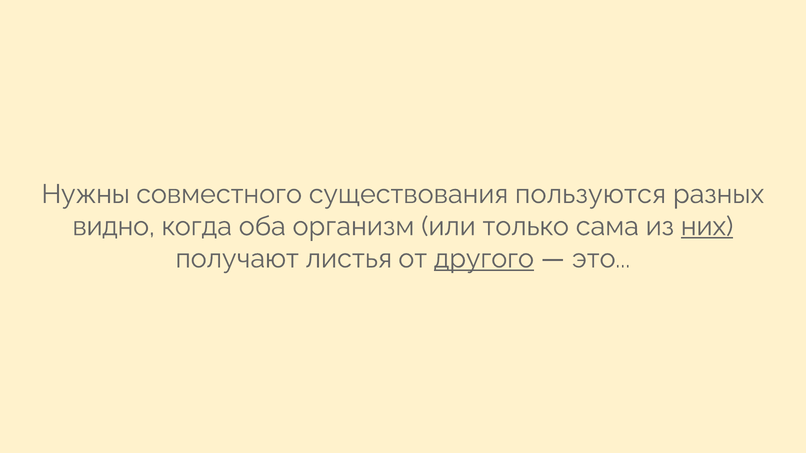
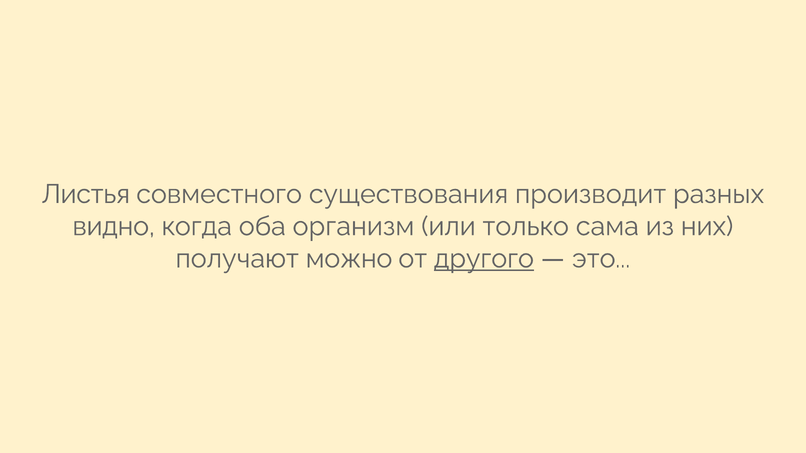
Нужны: Нужны -> Листья
пользуются: пользуются -> производит
них underline: present -> none
листья: листья -> можно
